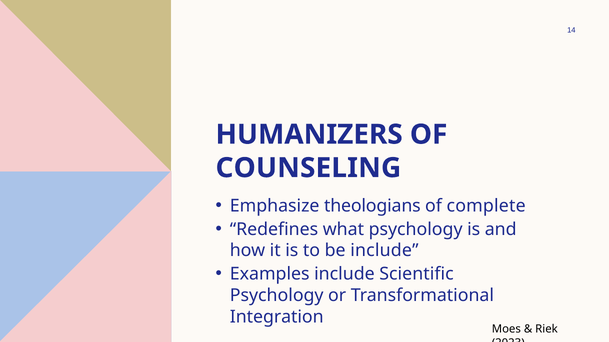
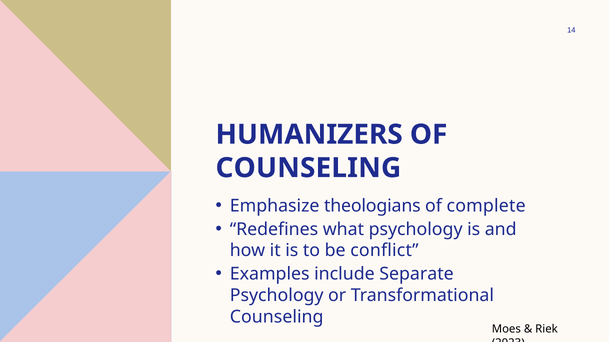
be include: include -> conflict
Scientific: Scientific -> Separate
Integration at (277, 317): Integration -> Counseling
